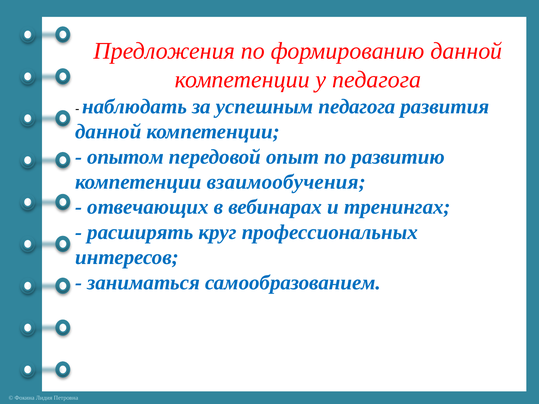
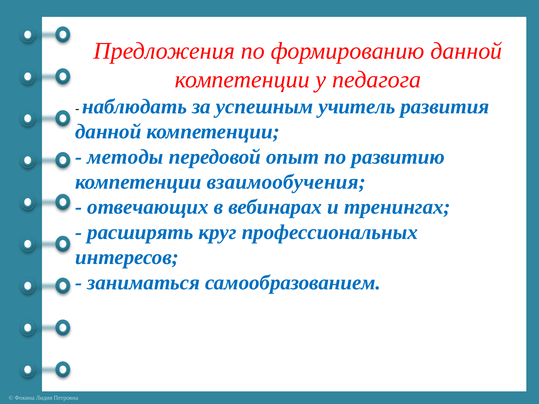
успешным педагога: педагога -> учитель
опытом: опытом -> методы
